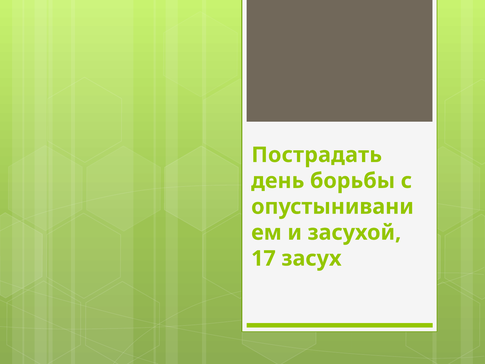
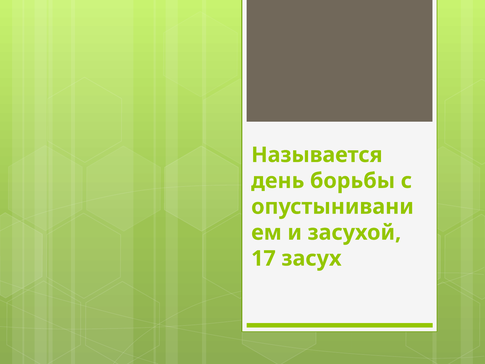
Пострадать: Пострадать -> Называется
